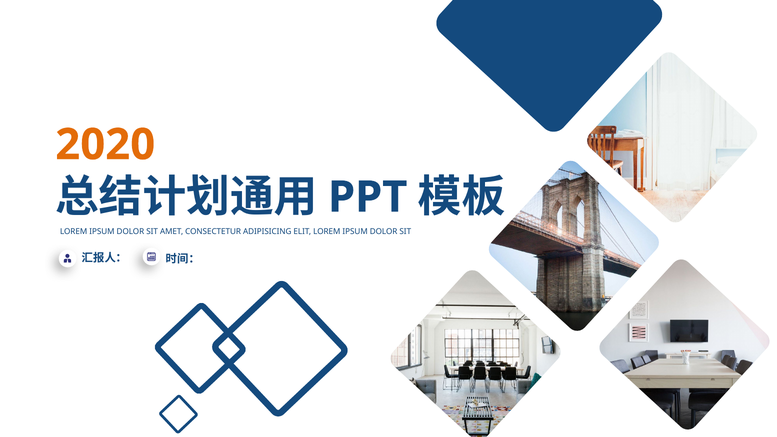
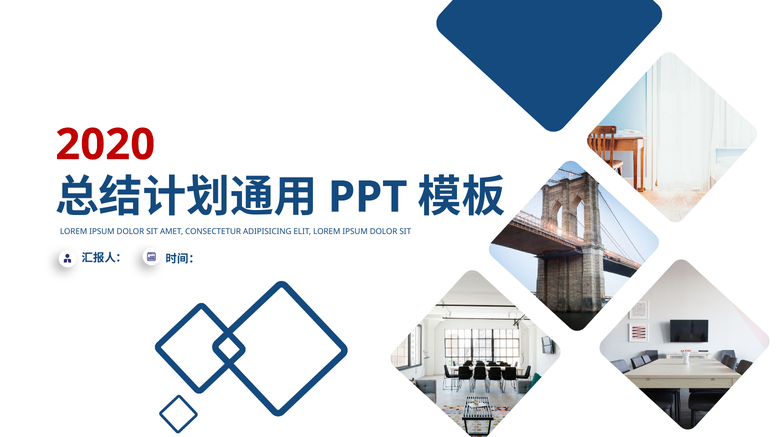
2020 colour: orange -> red
